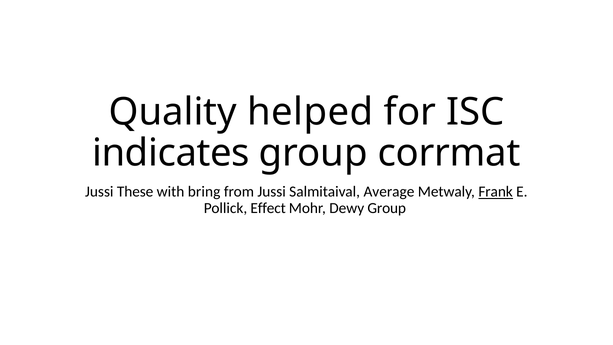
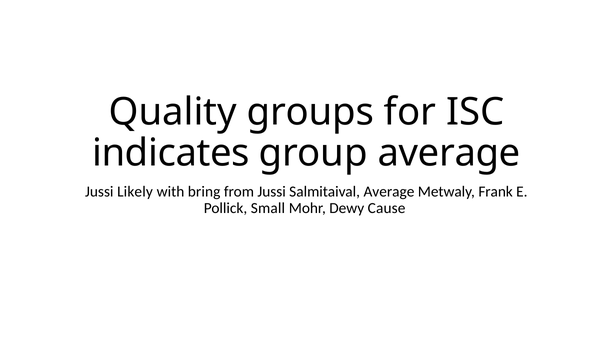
helped: helped -> groups
group corrmat: corrmat -> average
These: These -> Likely
Frank underline: present -> none
Effect: Effect -> Small
Dewy Group: Group -> Cause
